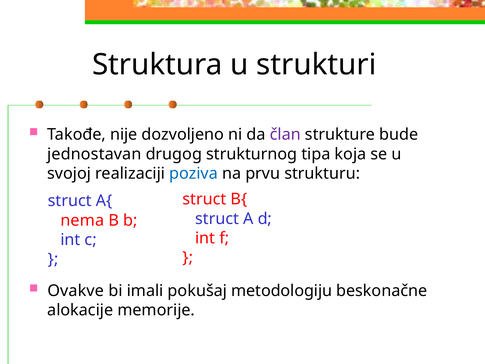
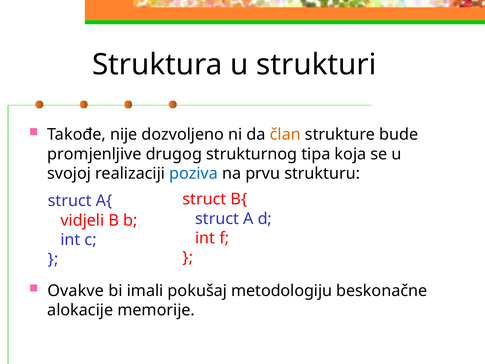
član colour: purple -> orange
jednostavan: jednostavan -> promjenljive
nema: nema -> vidjeli
